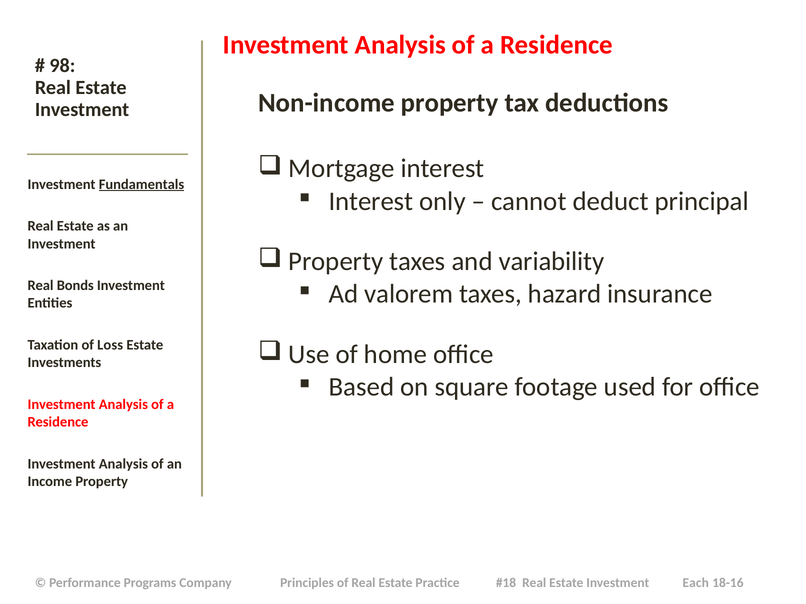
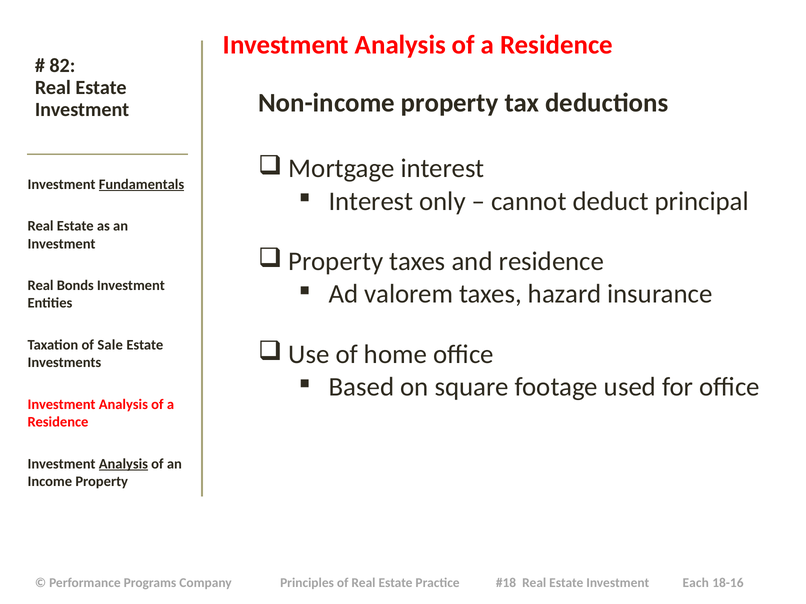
98: 98 -> 82
and variability: variability -> residence
Loss: Loss -> Sale
Analysis at (123, 464) underline: none -> present
